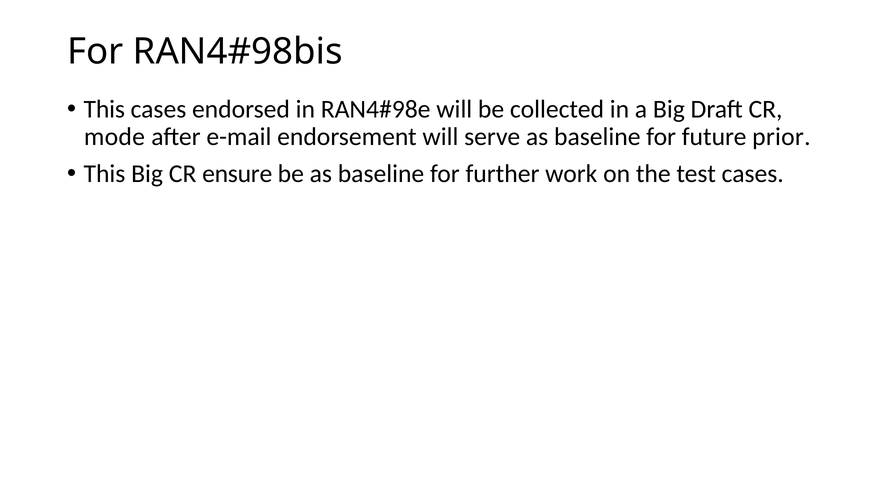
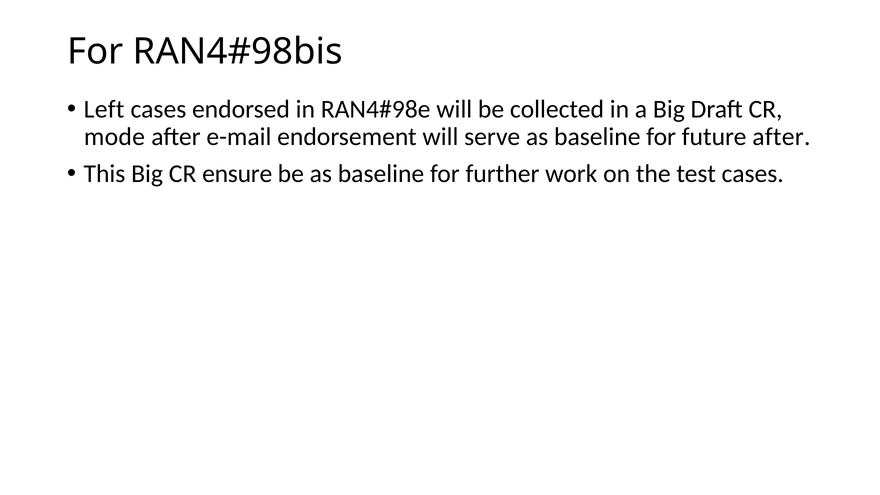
This at (104, 109): This -> Left
future prior: prior -> after
